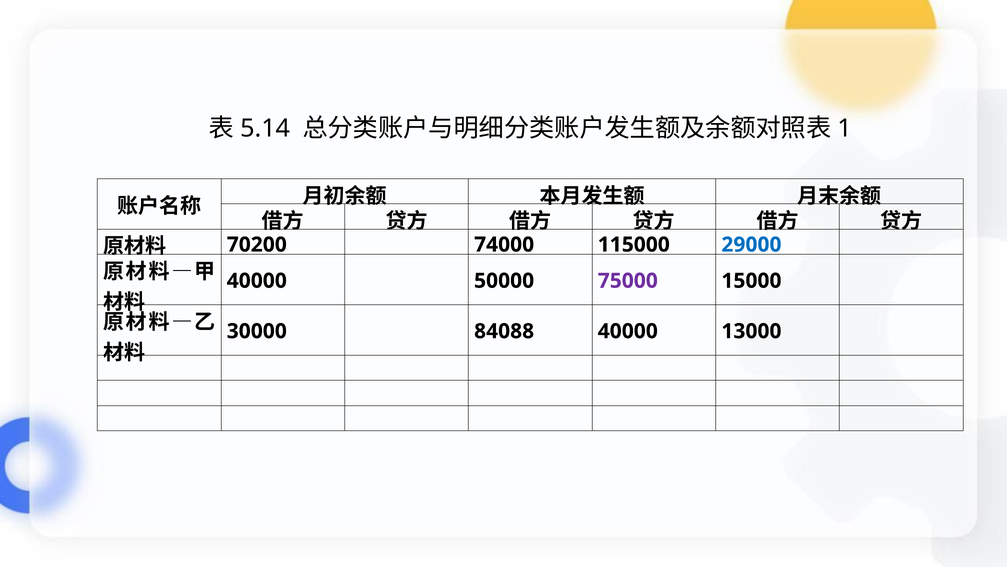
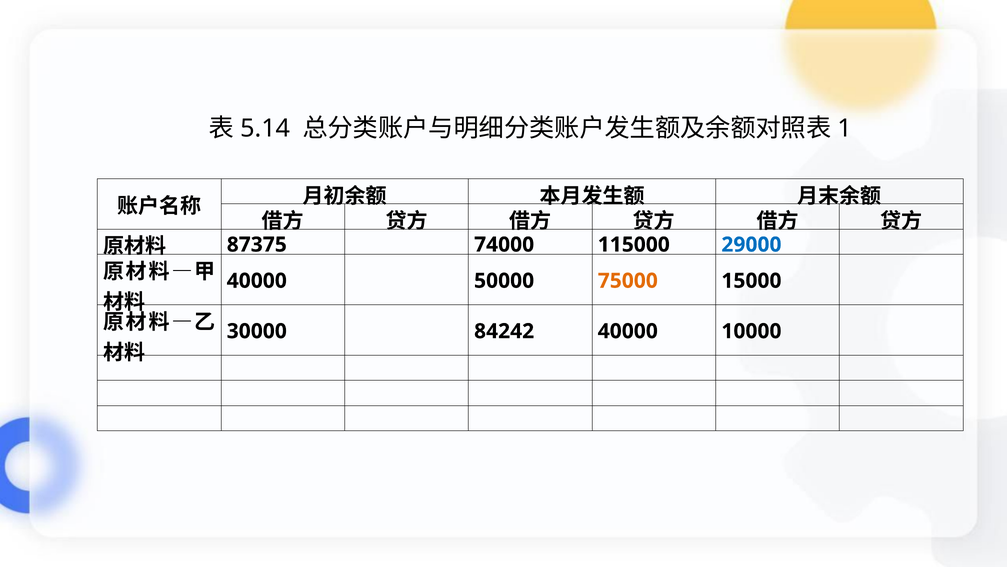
70200: 70200 -> 87375
75000 colour: purple -> orange
84088: 84088 -> 84242
13000: 13000 -> 10000
